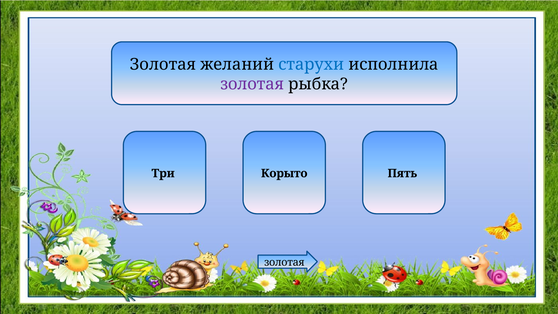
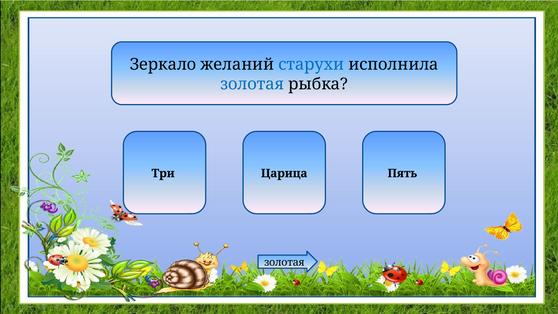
Золотая at (163, 65): Золотая -> Зеркало
золотая at (252, 84) colour: purple -> blue
Корыто: Корыто -> Царица
